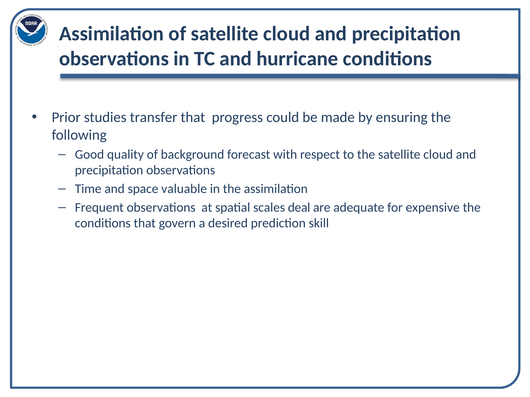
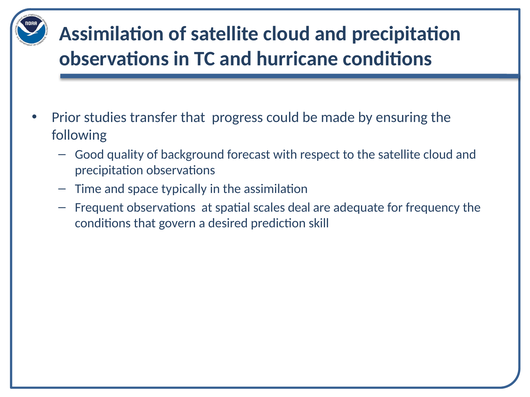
valuable: valuable -> typically
expensive: expensive -> frequency
